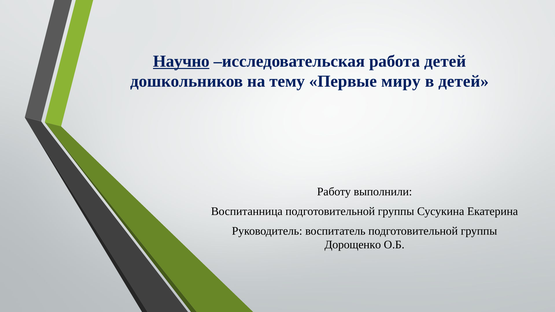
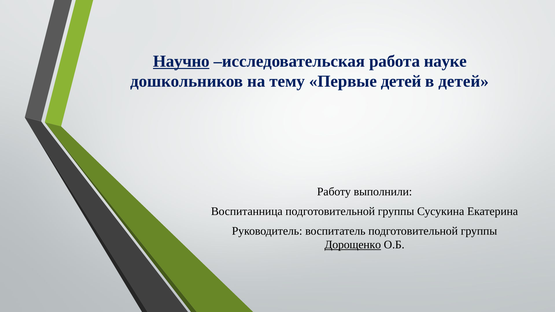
работа детей: детей -> науке
Первые миру: миру -> детей
Дорощенко underline: none -> present
